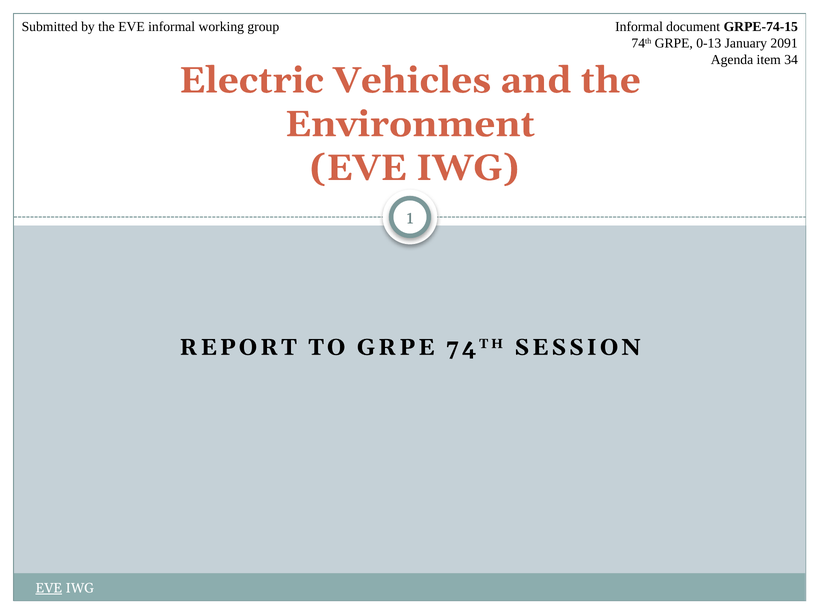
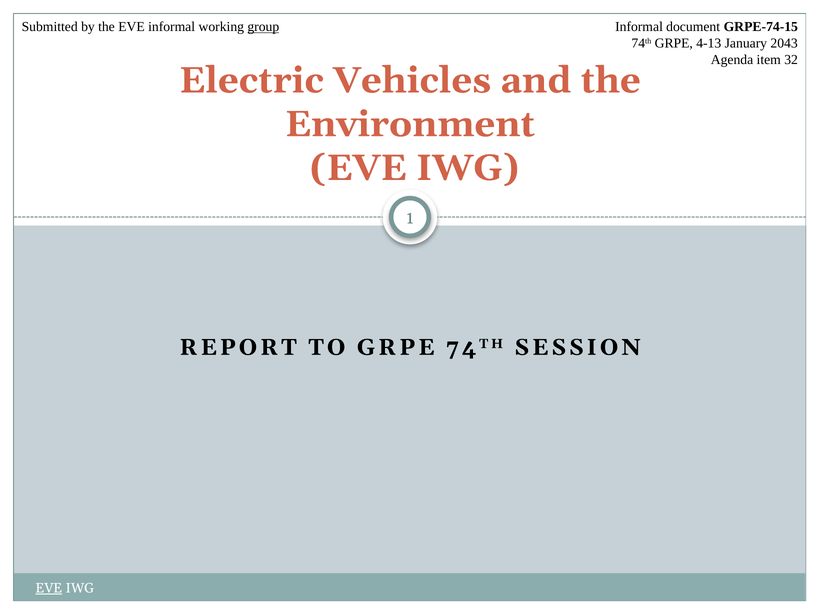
group underline: none -> present
0-13: 0-13 -> 4-13
2091: 2091 -> 2043
34: 34 -> 32
